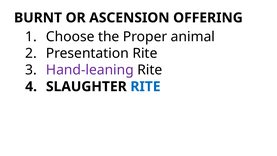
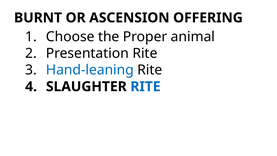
Hand-leaning colour: purple -> blue
